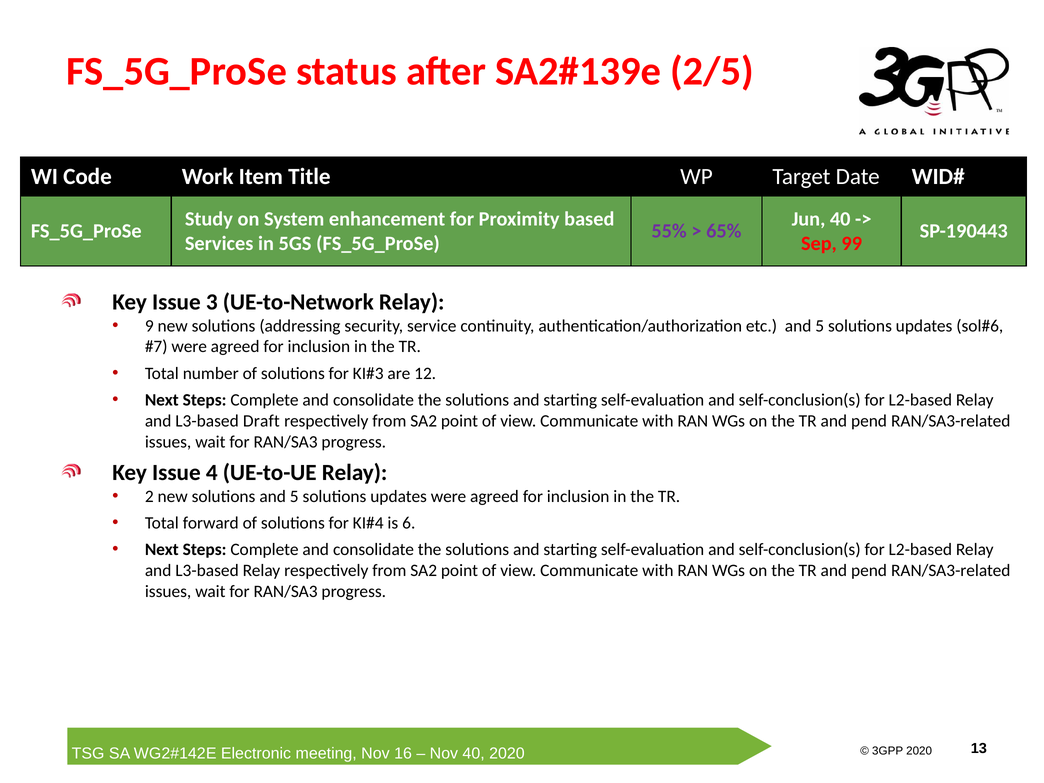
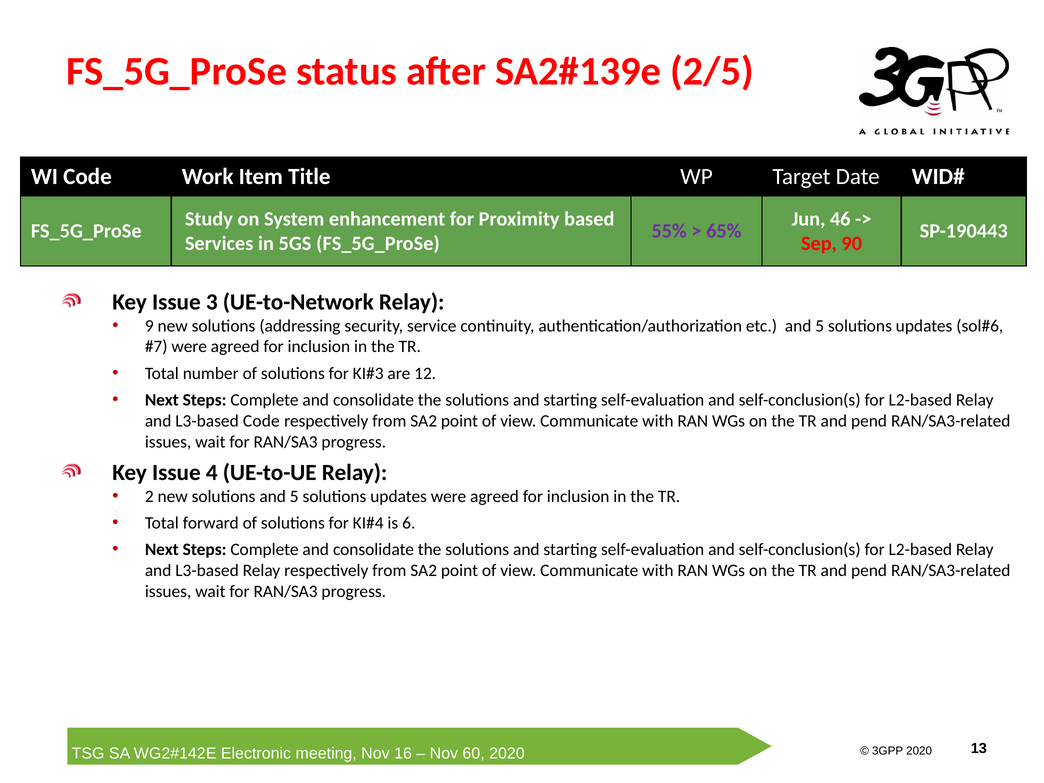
Jun 40: 40 -> 46
99: 99 -> 90
L3-based Draft: Draft -> Code
40 at (474, 754): 40 -> 60
